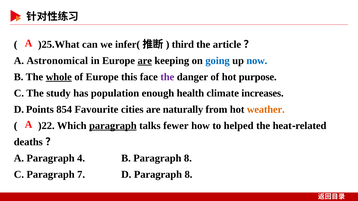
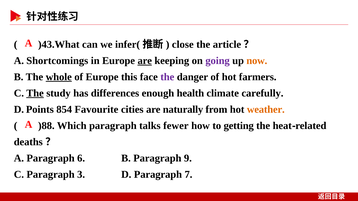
)25.What: )25.What -> )43.What
third: third -> close
Astronomical: Astronomical -> Shortcomings
going colour: blue -> purple
now colour: blue -> orange
purpose: purpose -> farmers
The at (35, 93) underline: none -> present
population: population -> differences
increases: increases -> carefully
)22: )22 -> )88
paragraph at (113, 126) underline: present -> none
helped: helped -> getting
4: 4 -> 6
B Paragraph 8: 8 -> 9
7: 7 -> 3
D Paragraph 8: 8 -> 7
